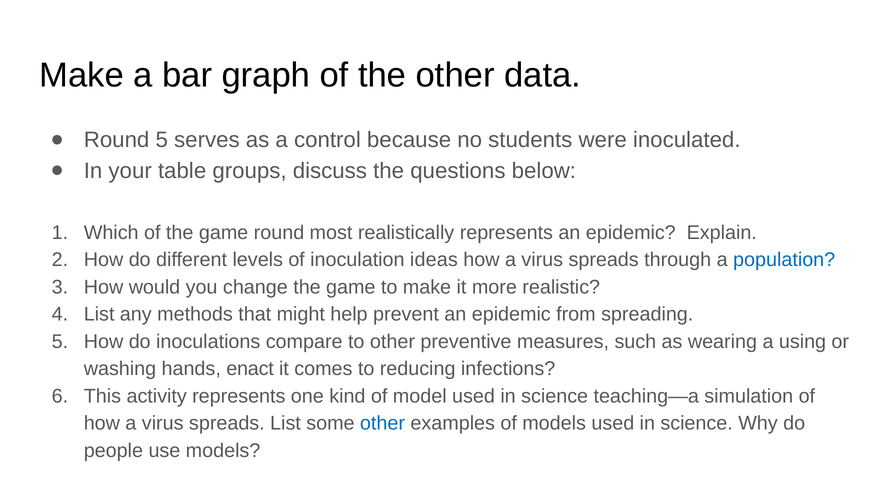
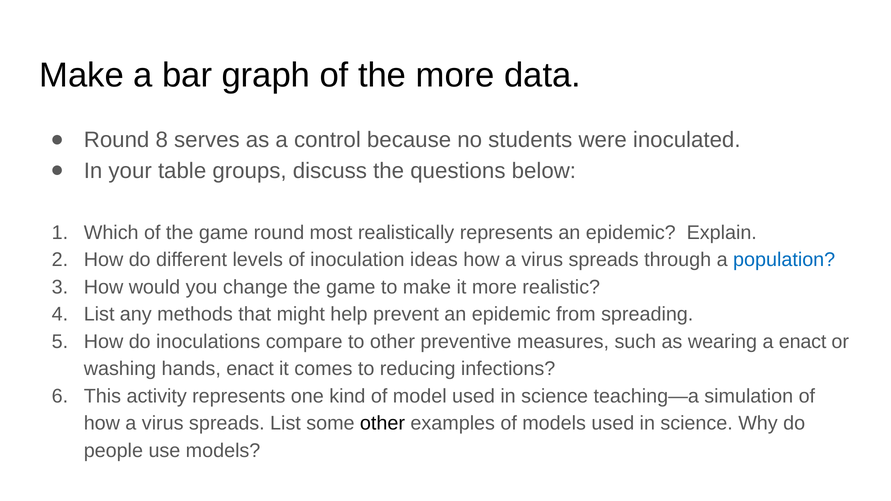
the other: other -> more
Round 5: 5 -> 8
a using: using -> enact
other at (383, 424) colour: blue -> black
